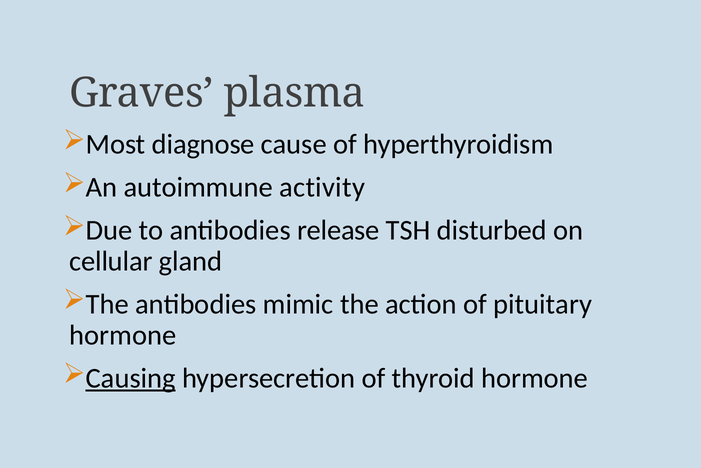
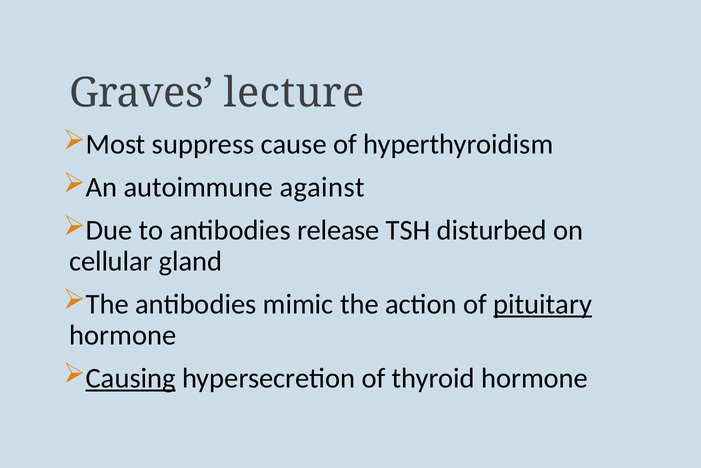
plasma: plasma -> lecture
diagnose: diagnose -> suppress
activity: activity -> against
pituitary underline: none -> present
